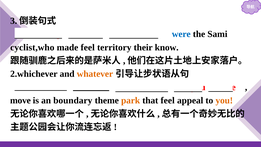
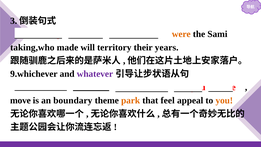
were colour: blue -> orange
cyclist,who: cyclist,who -> taking,who
made feel: feel -> will
know: know -> years
2.whichever: 2.whichever -> 9.whichever
whatever at (95, 74) colour: orange -> purple
